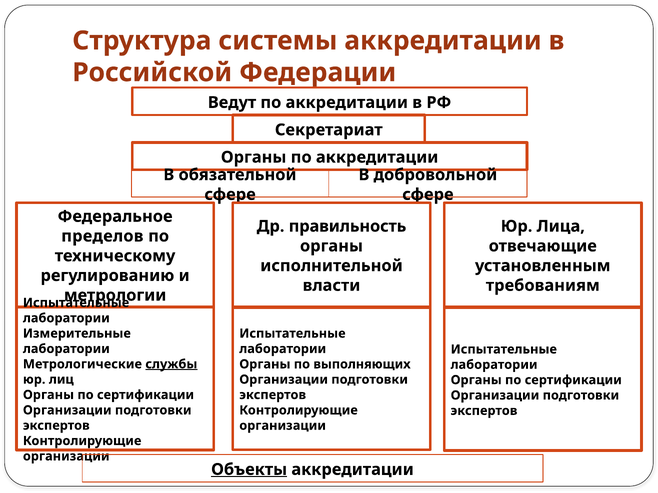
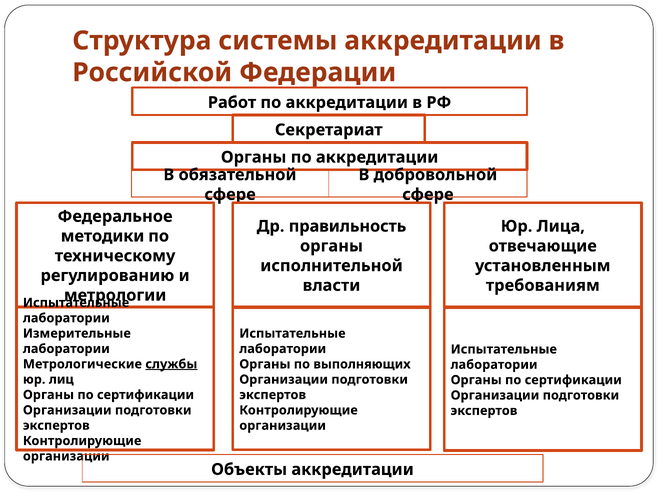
Ведут: Ведут -> Работ
пределов: пределов -> методики
Объекты underline: present -> none
